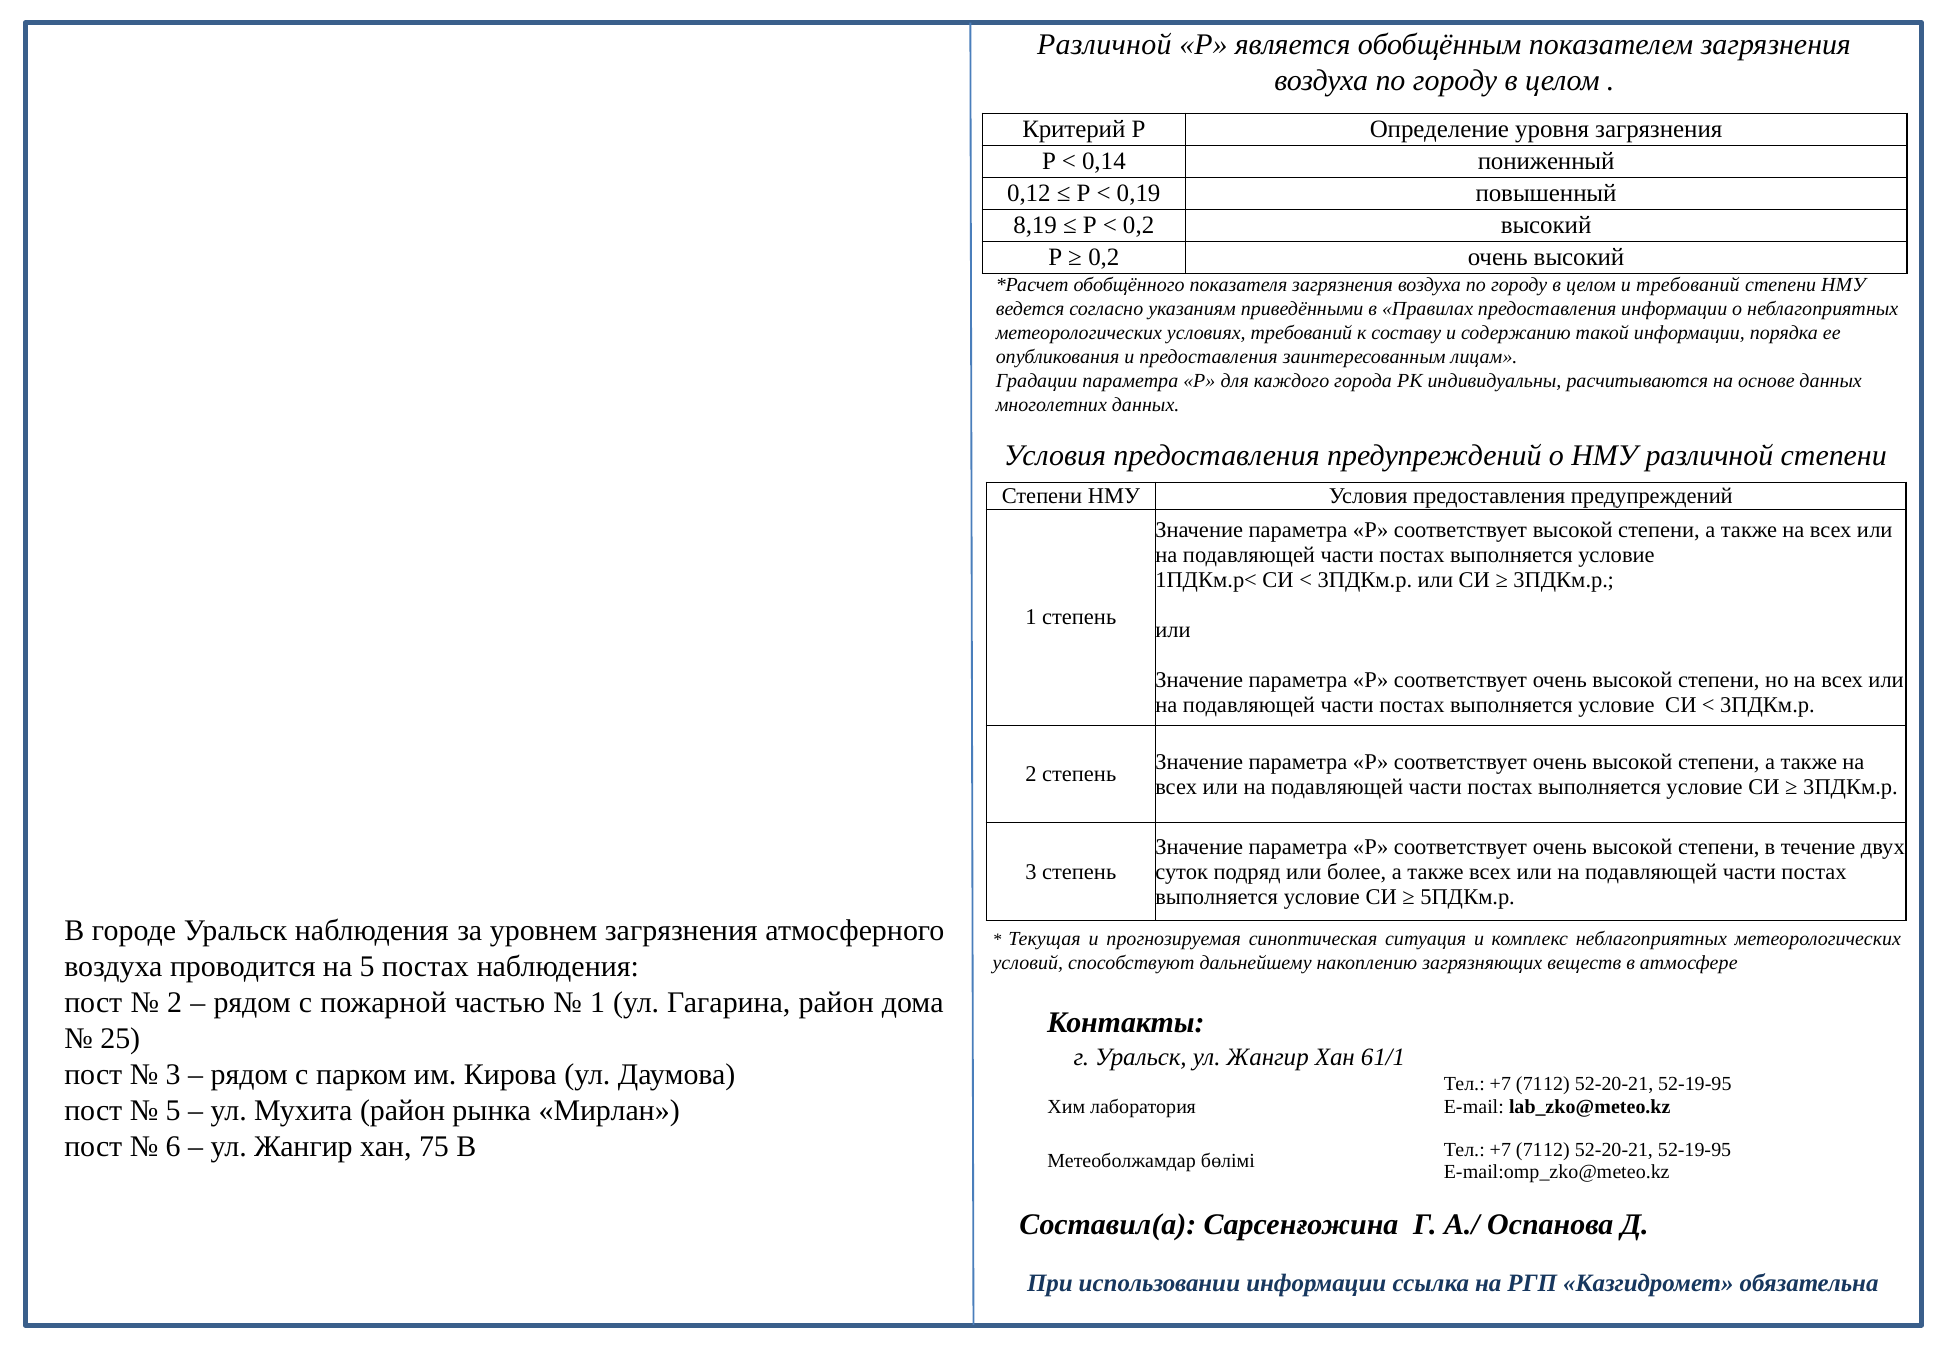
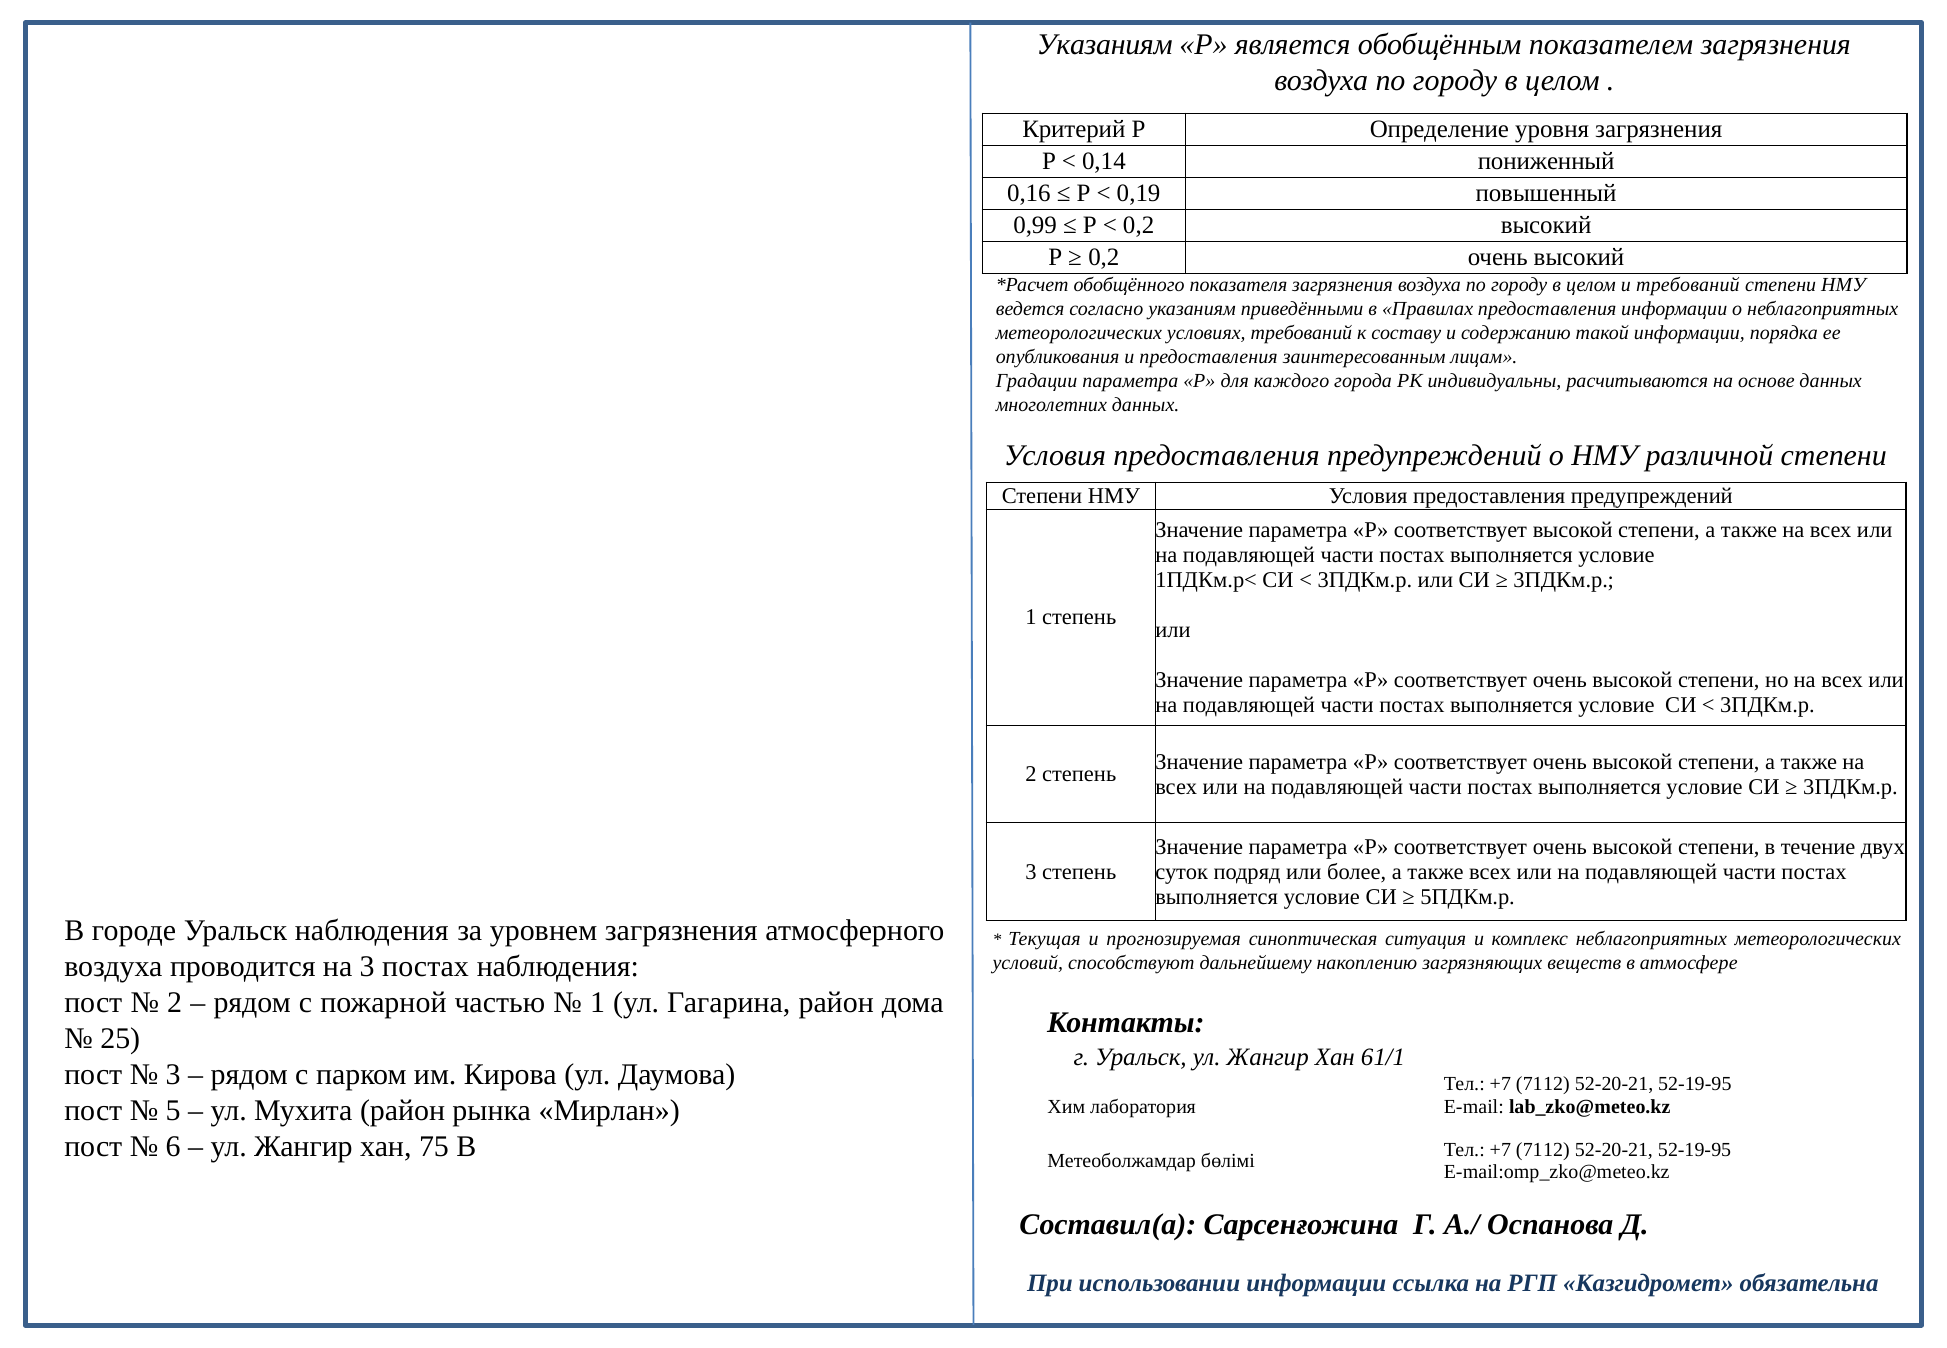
Различной at (1104, 45): Различной -> Указаниям
0,12: 0,12 -> 0,16
8,19: 8,19 -> 0,99
на 5: 5 -> 3
